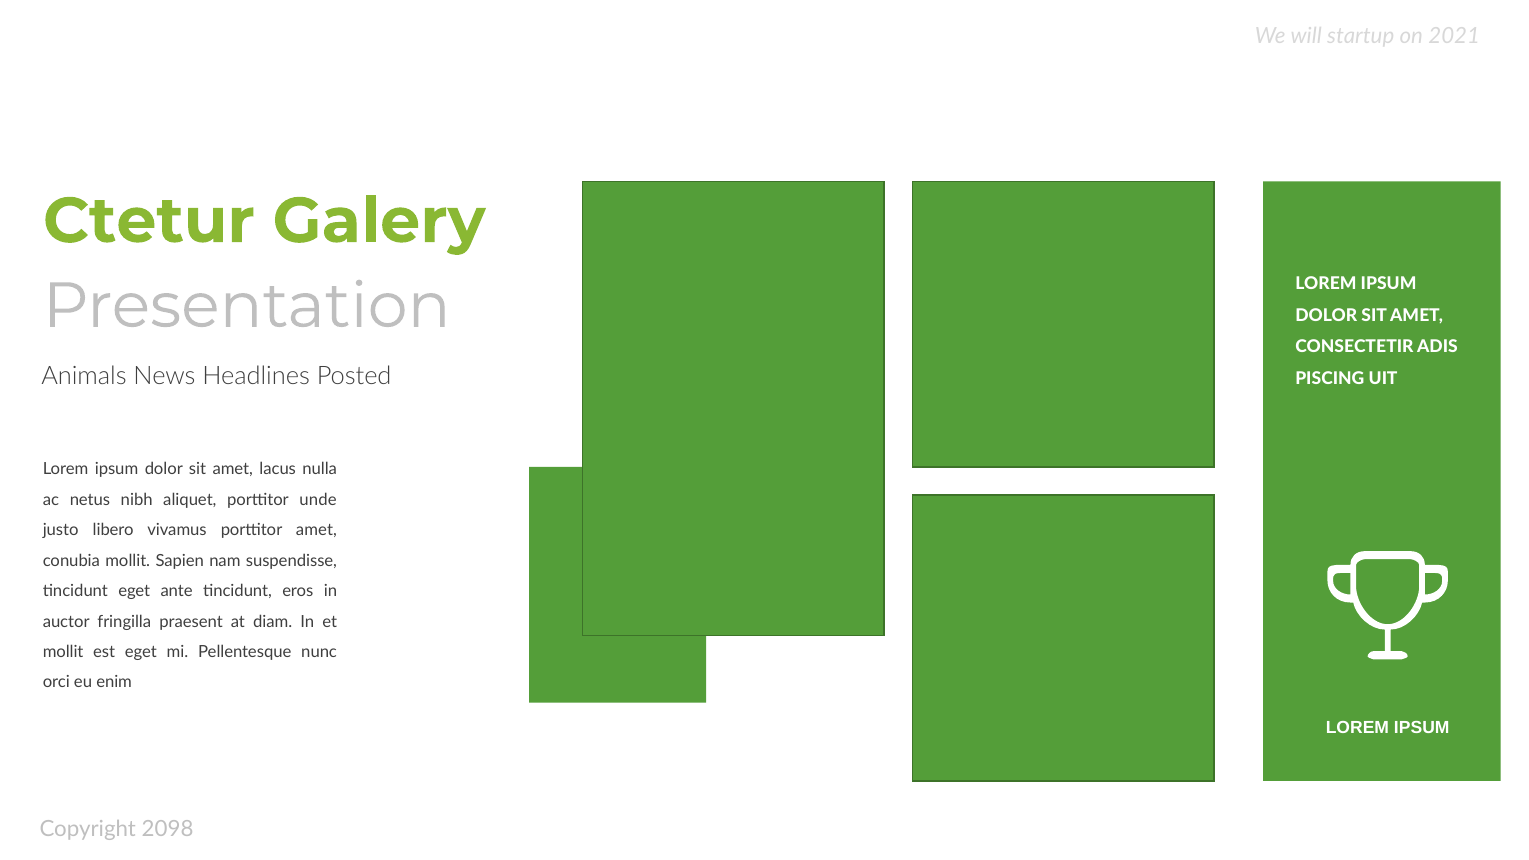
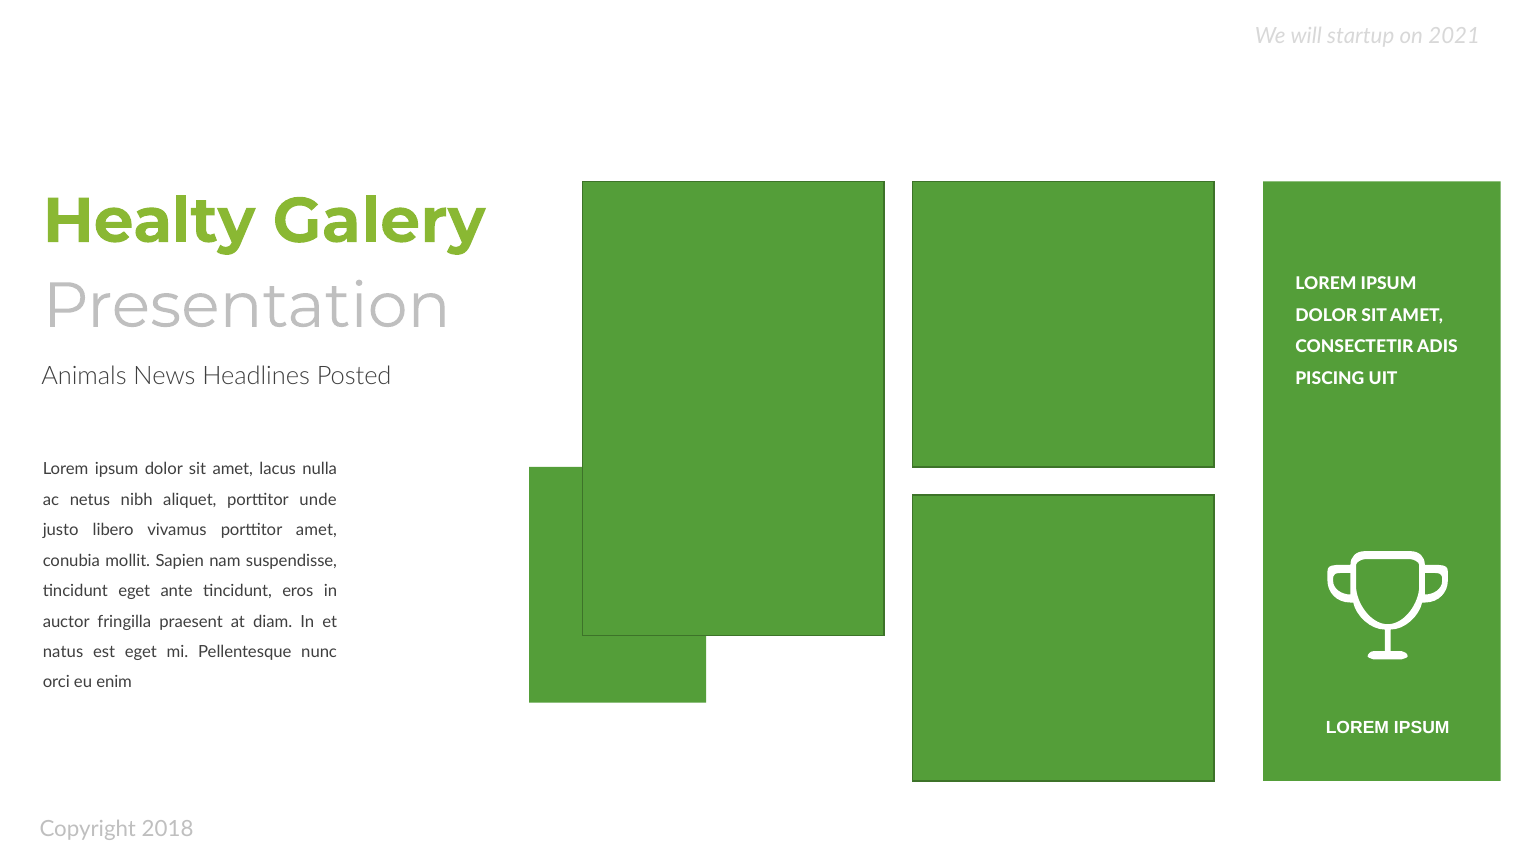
Ctetur: Ctetur -> Healty
mollit at (63, 652): mollit -> natus
2098: 2098 -> 2018
